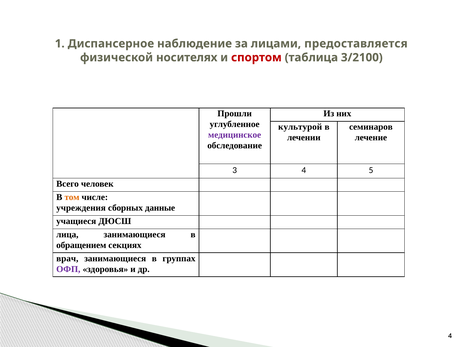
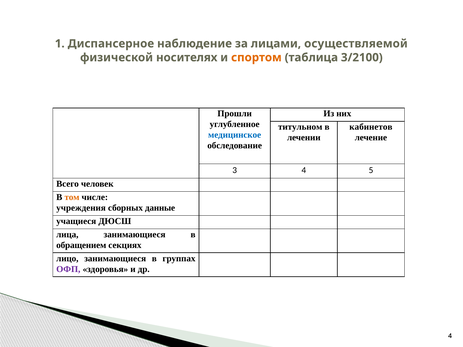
предоставляется: предоставляется -> осуществляемой
спортом colour: red -> orange
культурой: культурой -> титульном
семинаров: семинаров -> кабинетов
медицинское colour: purple -> blue
врач: врач -> лицо
